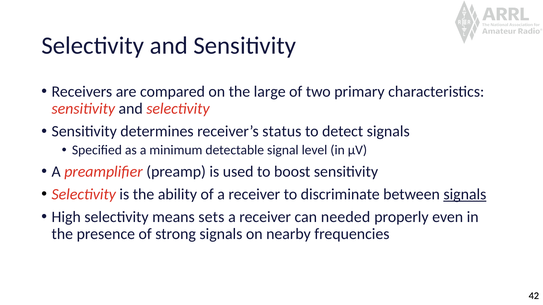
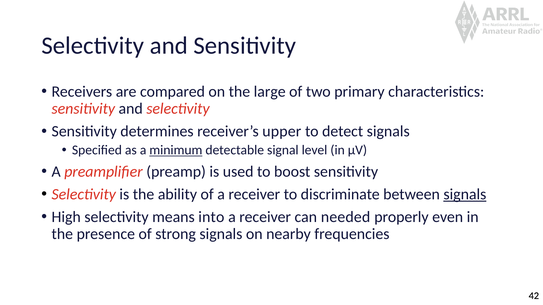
status: status -> upper
minimum underline: none -> present
sets: sets -> into
